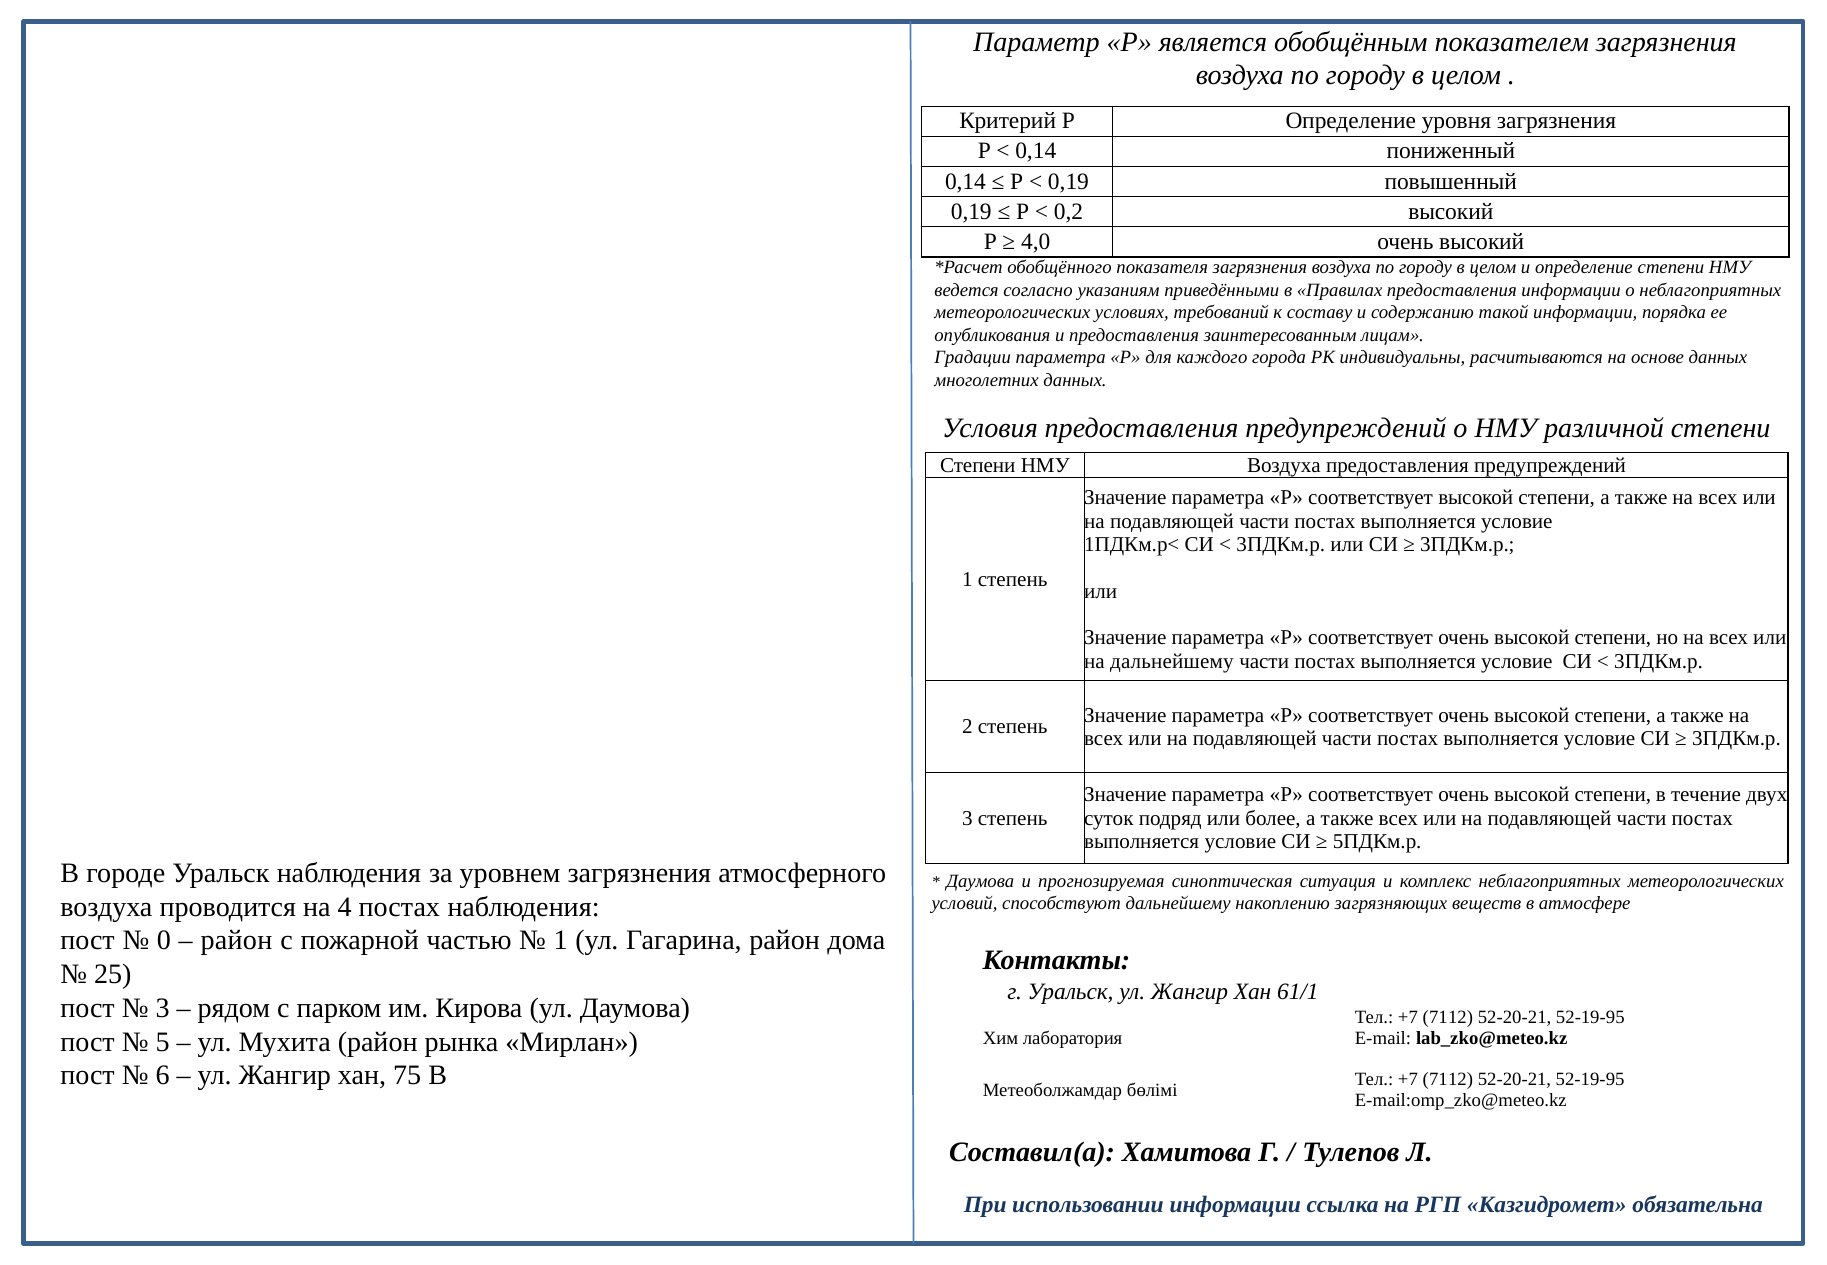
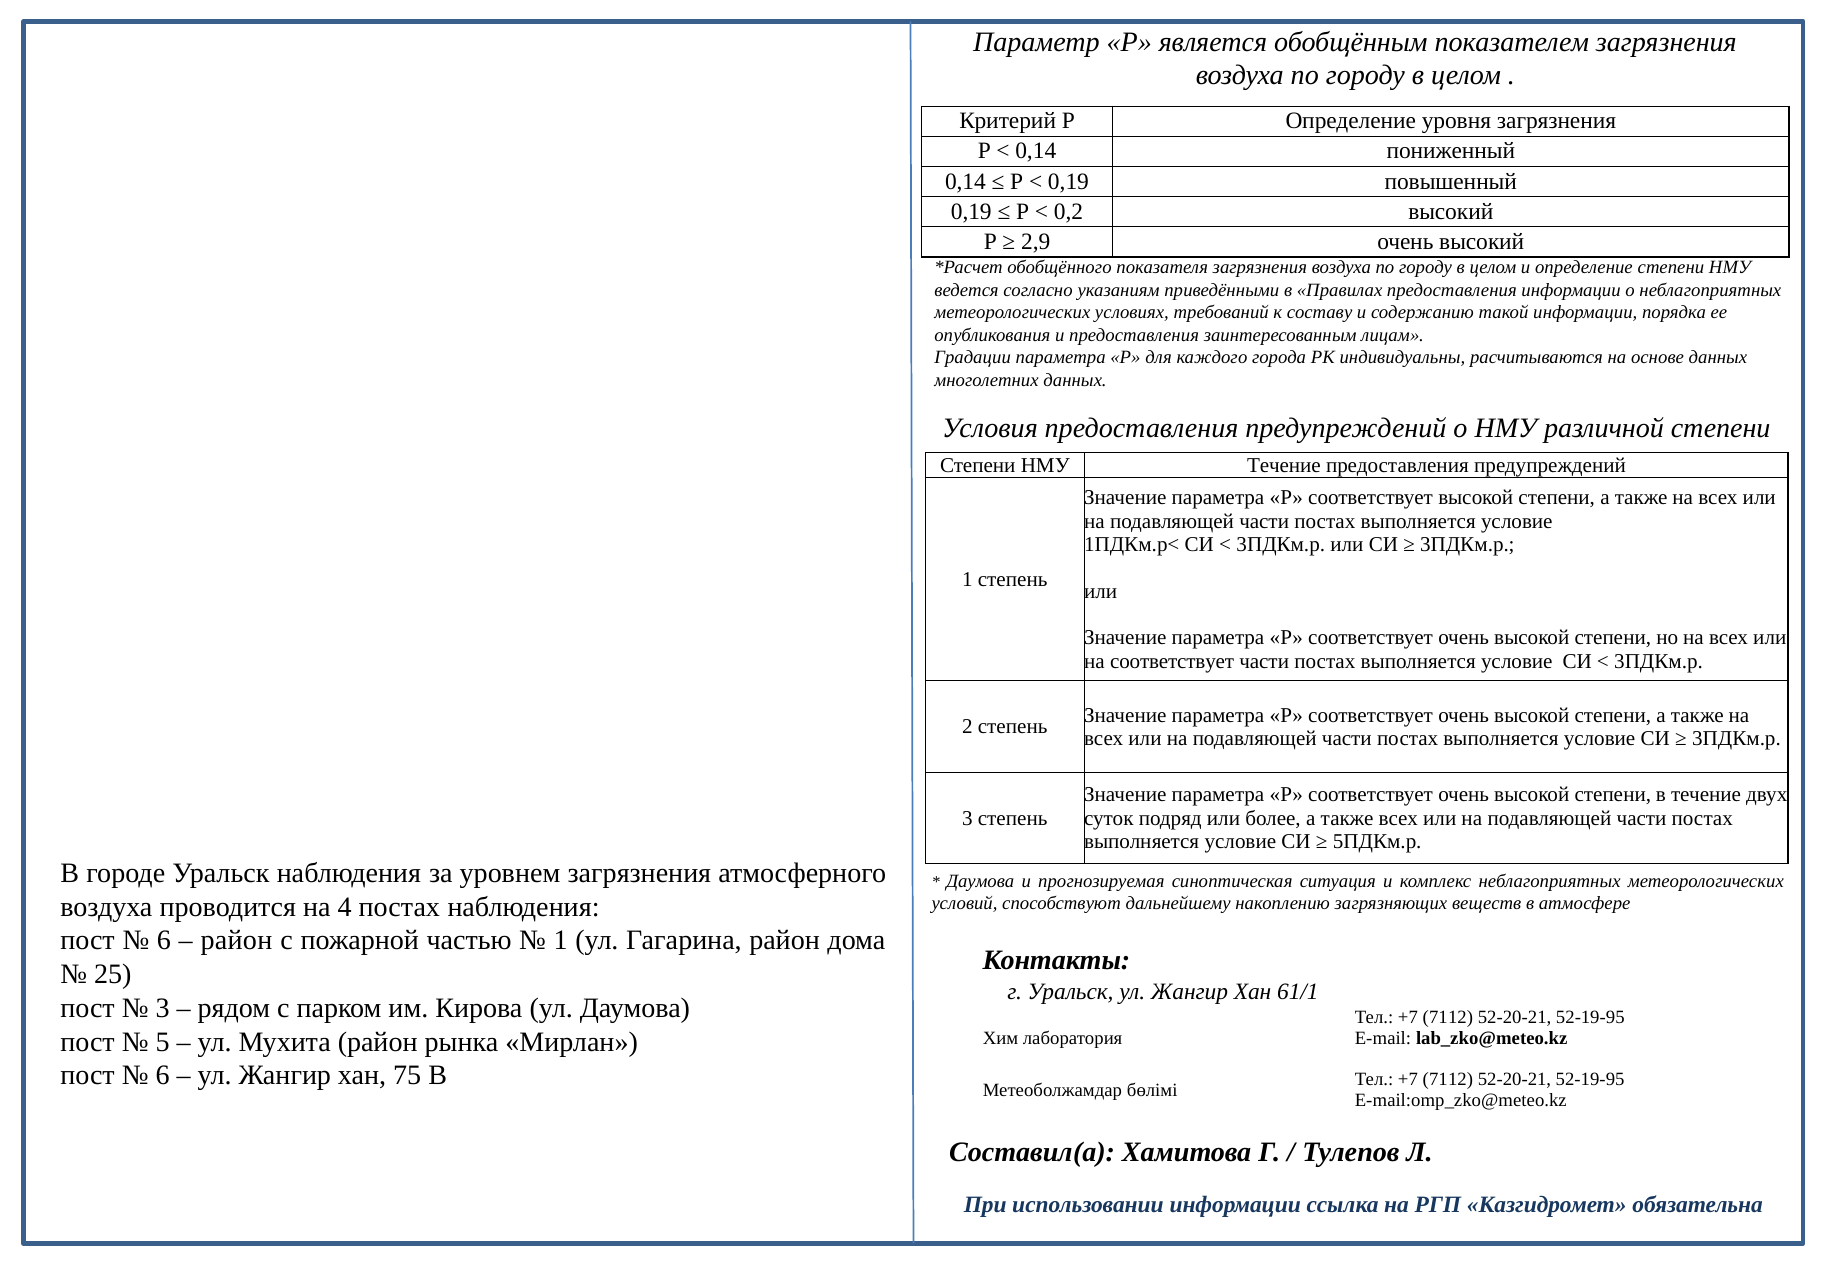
4,0: 4,0 -> 2,9
НМУ Воздуха: Воздуха -> Течение
на дальнейшему: дальнейшему -> соответствует
0 at (164, 941): 0 -> 6
